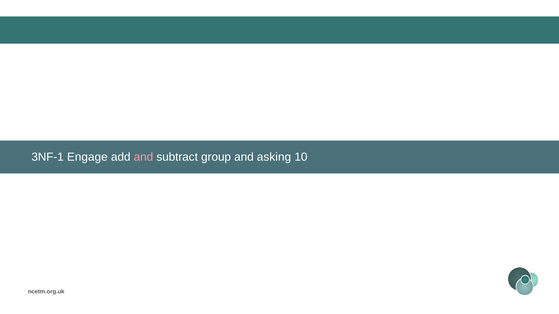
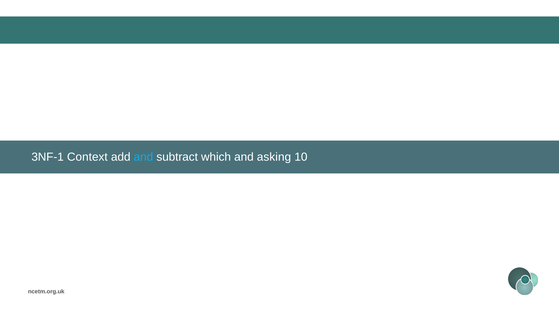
Engage: Engage -> Context
and at (143, 157) colour: pink -> light blue
group: group -> which
